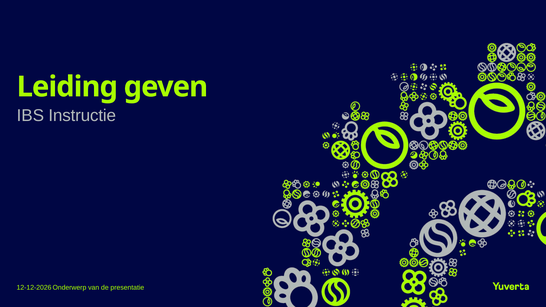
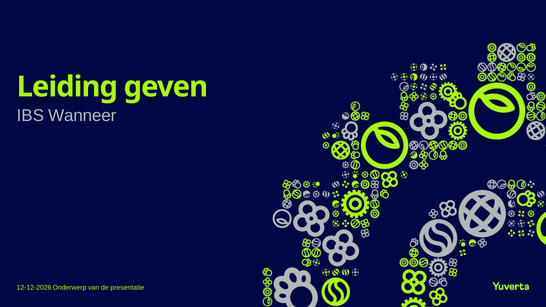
Instructie: Instructie -> Wanneer
